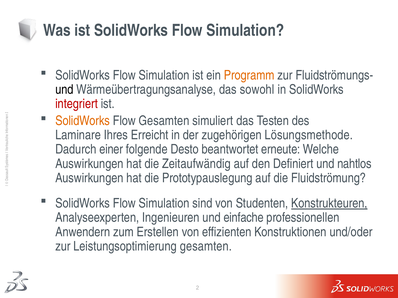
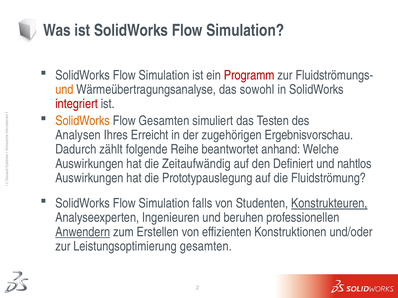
Programm colour: orange -> red
und at (64, 90) colour: black -> orange
Laminare: Laminare -> Analysen
Lösungsmethode: Lösungsmethode -> Ergebnisvorschau
einer: einer -> zählt
Desto: Desto -> Reihe
erneute: erneute -> anhand
sind: sind -> falls
einfache: einfache -> beruhen
Anwendern underline: none -> present
